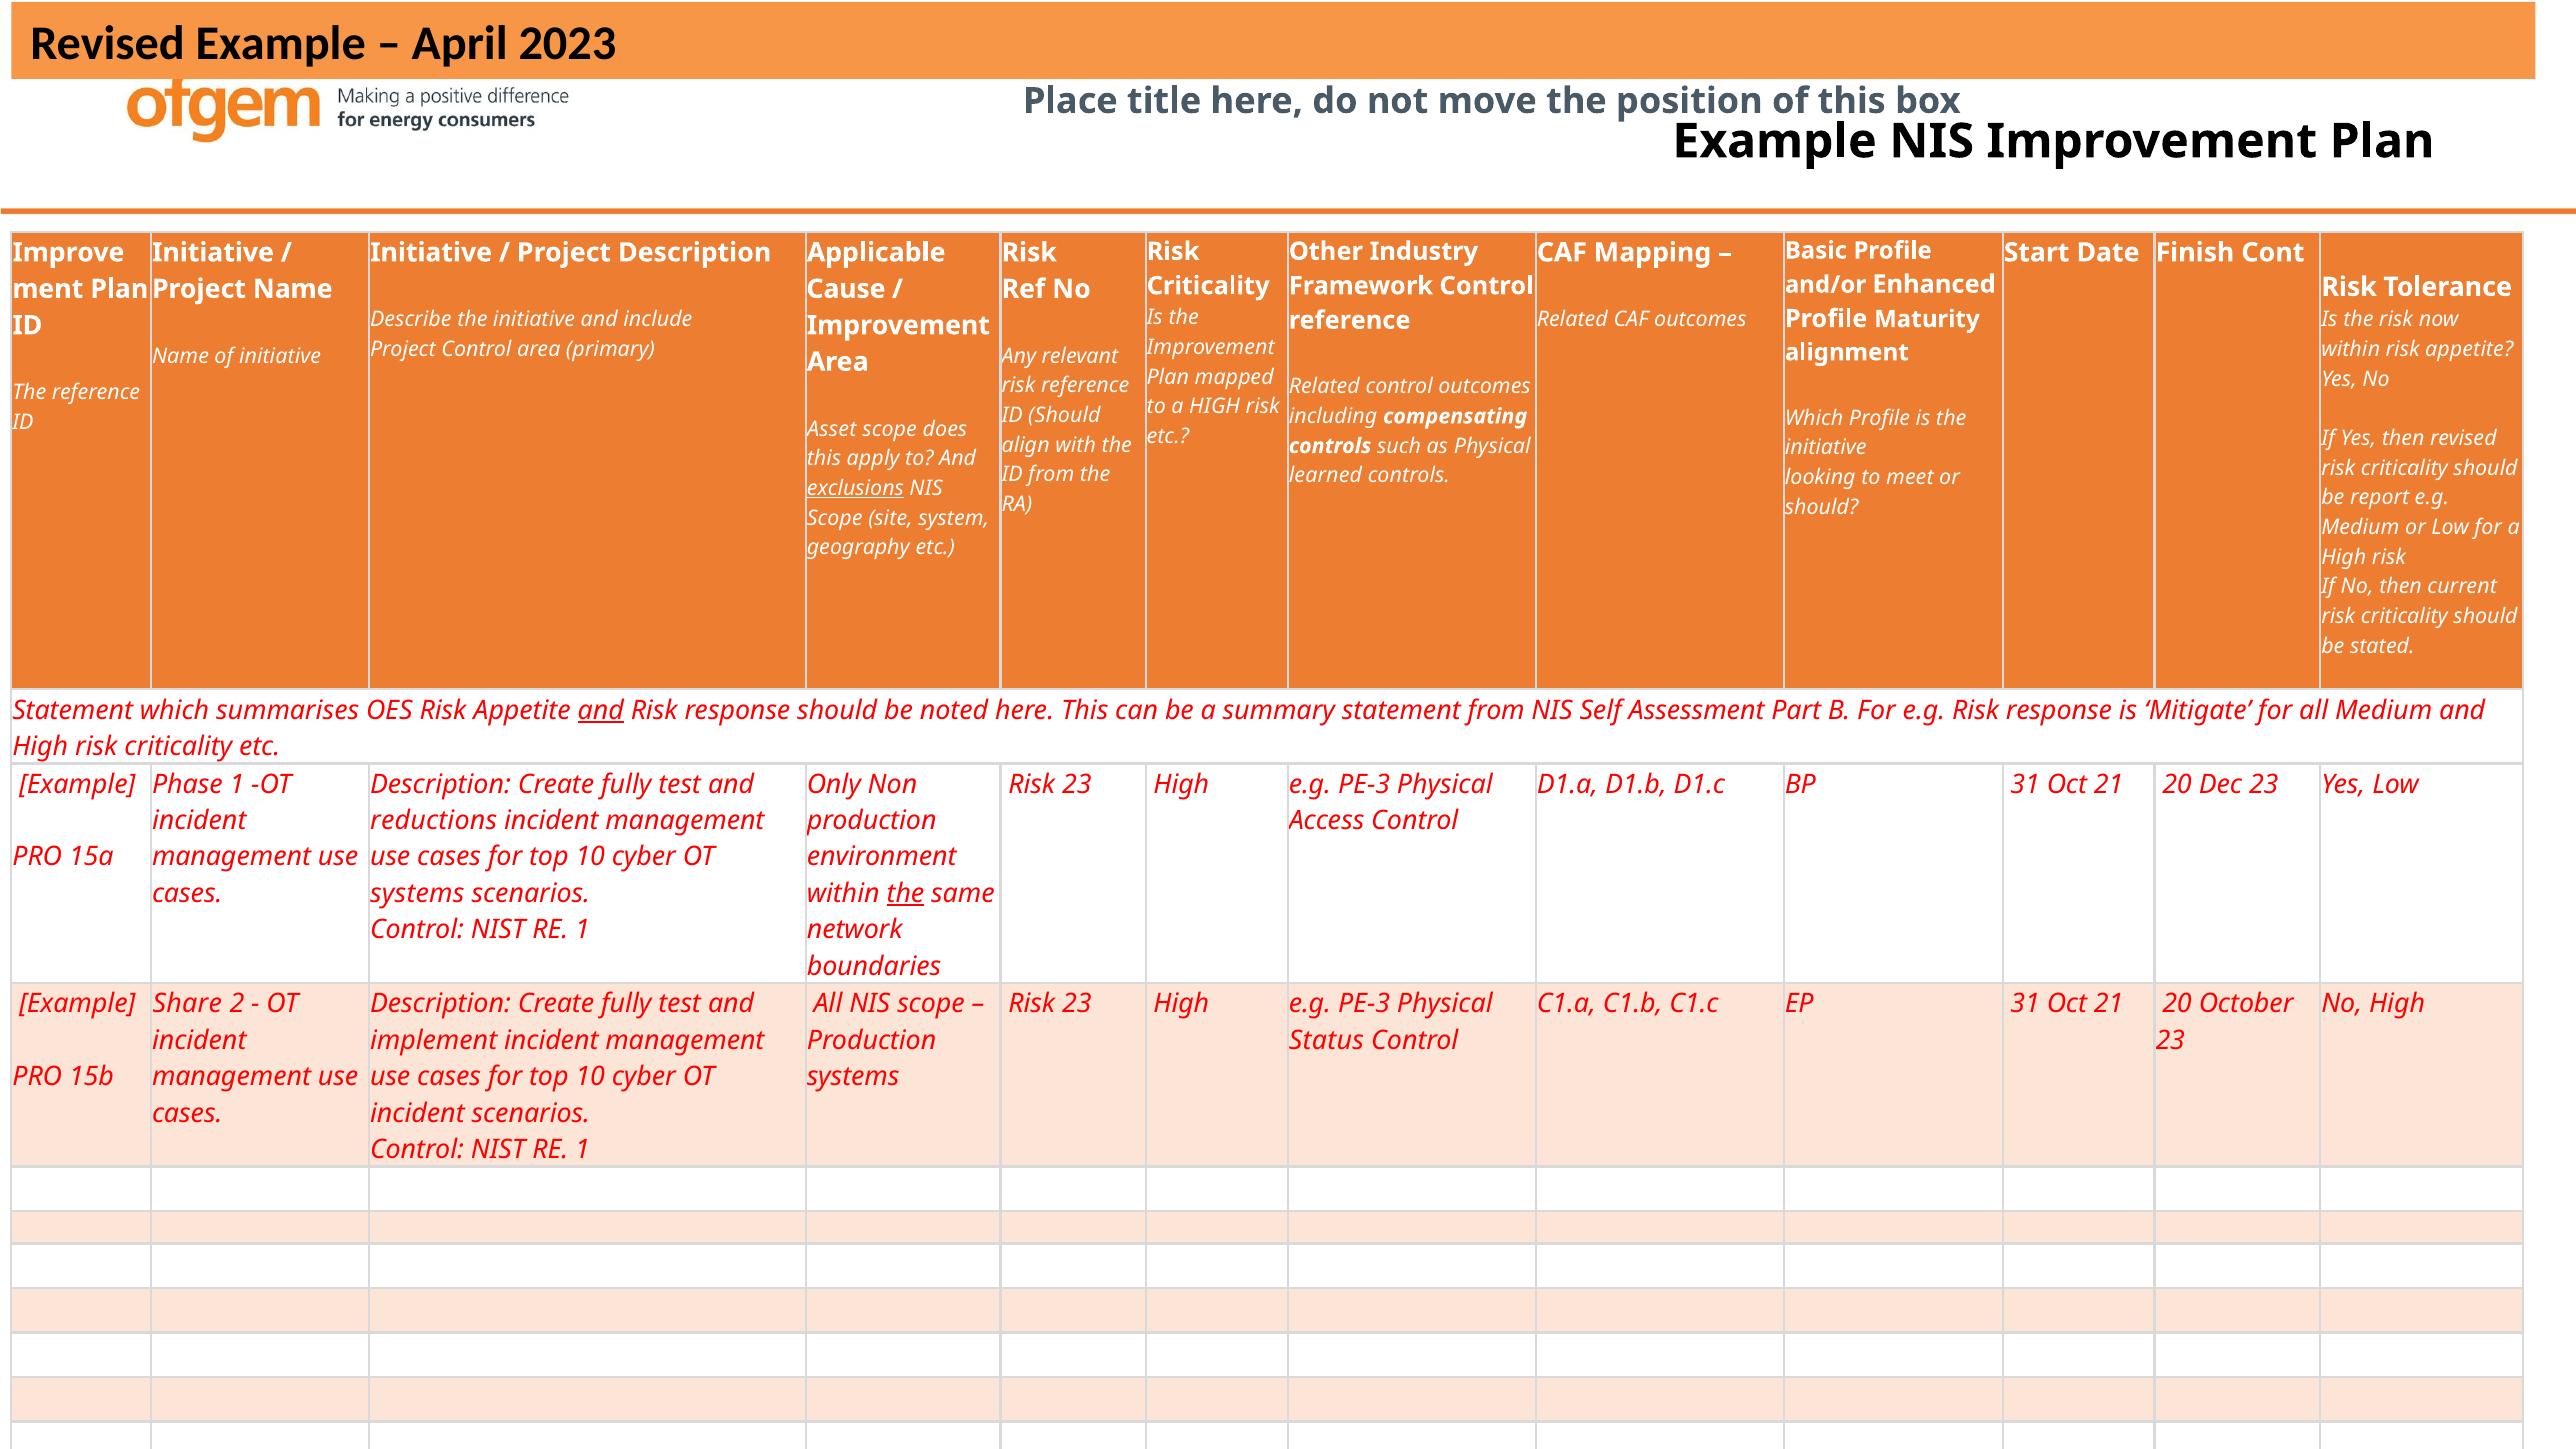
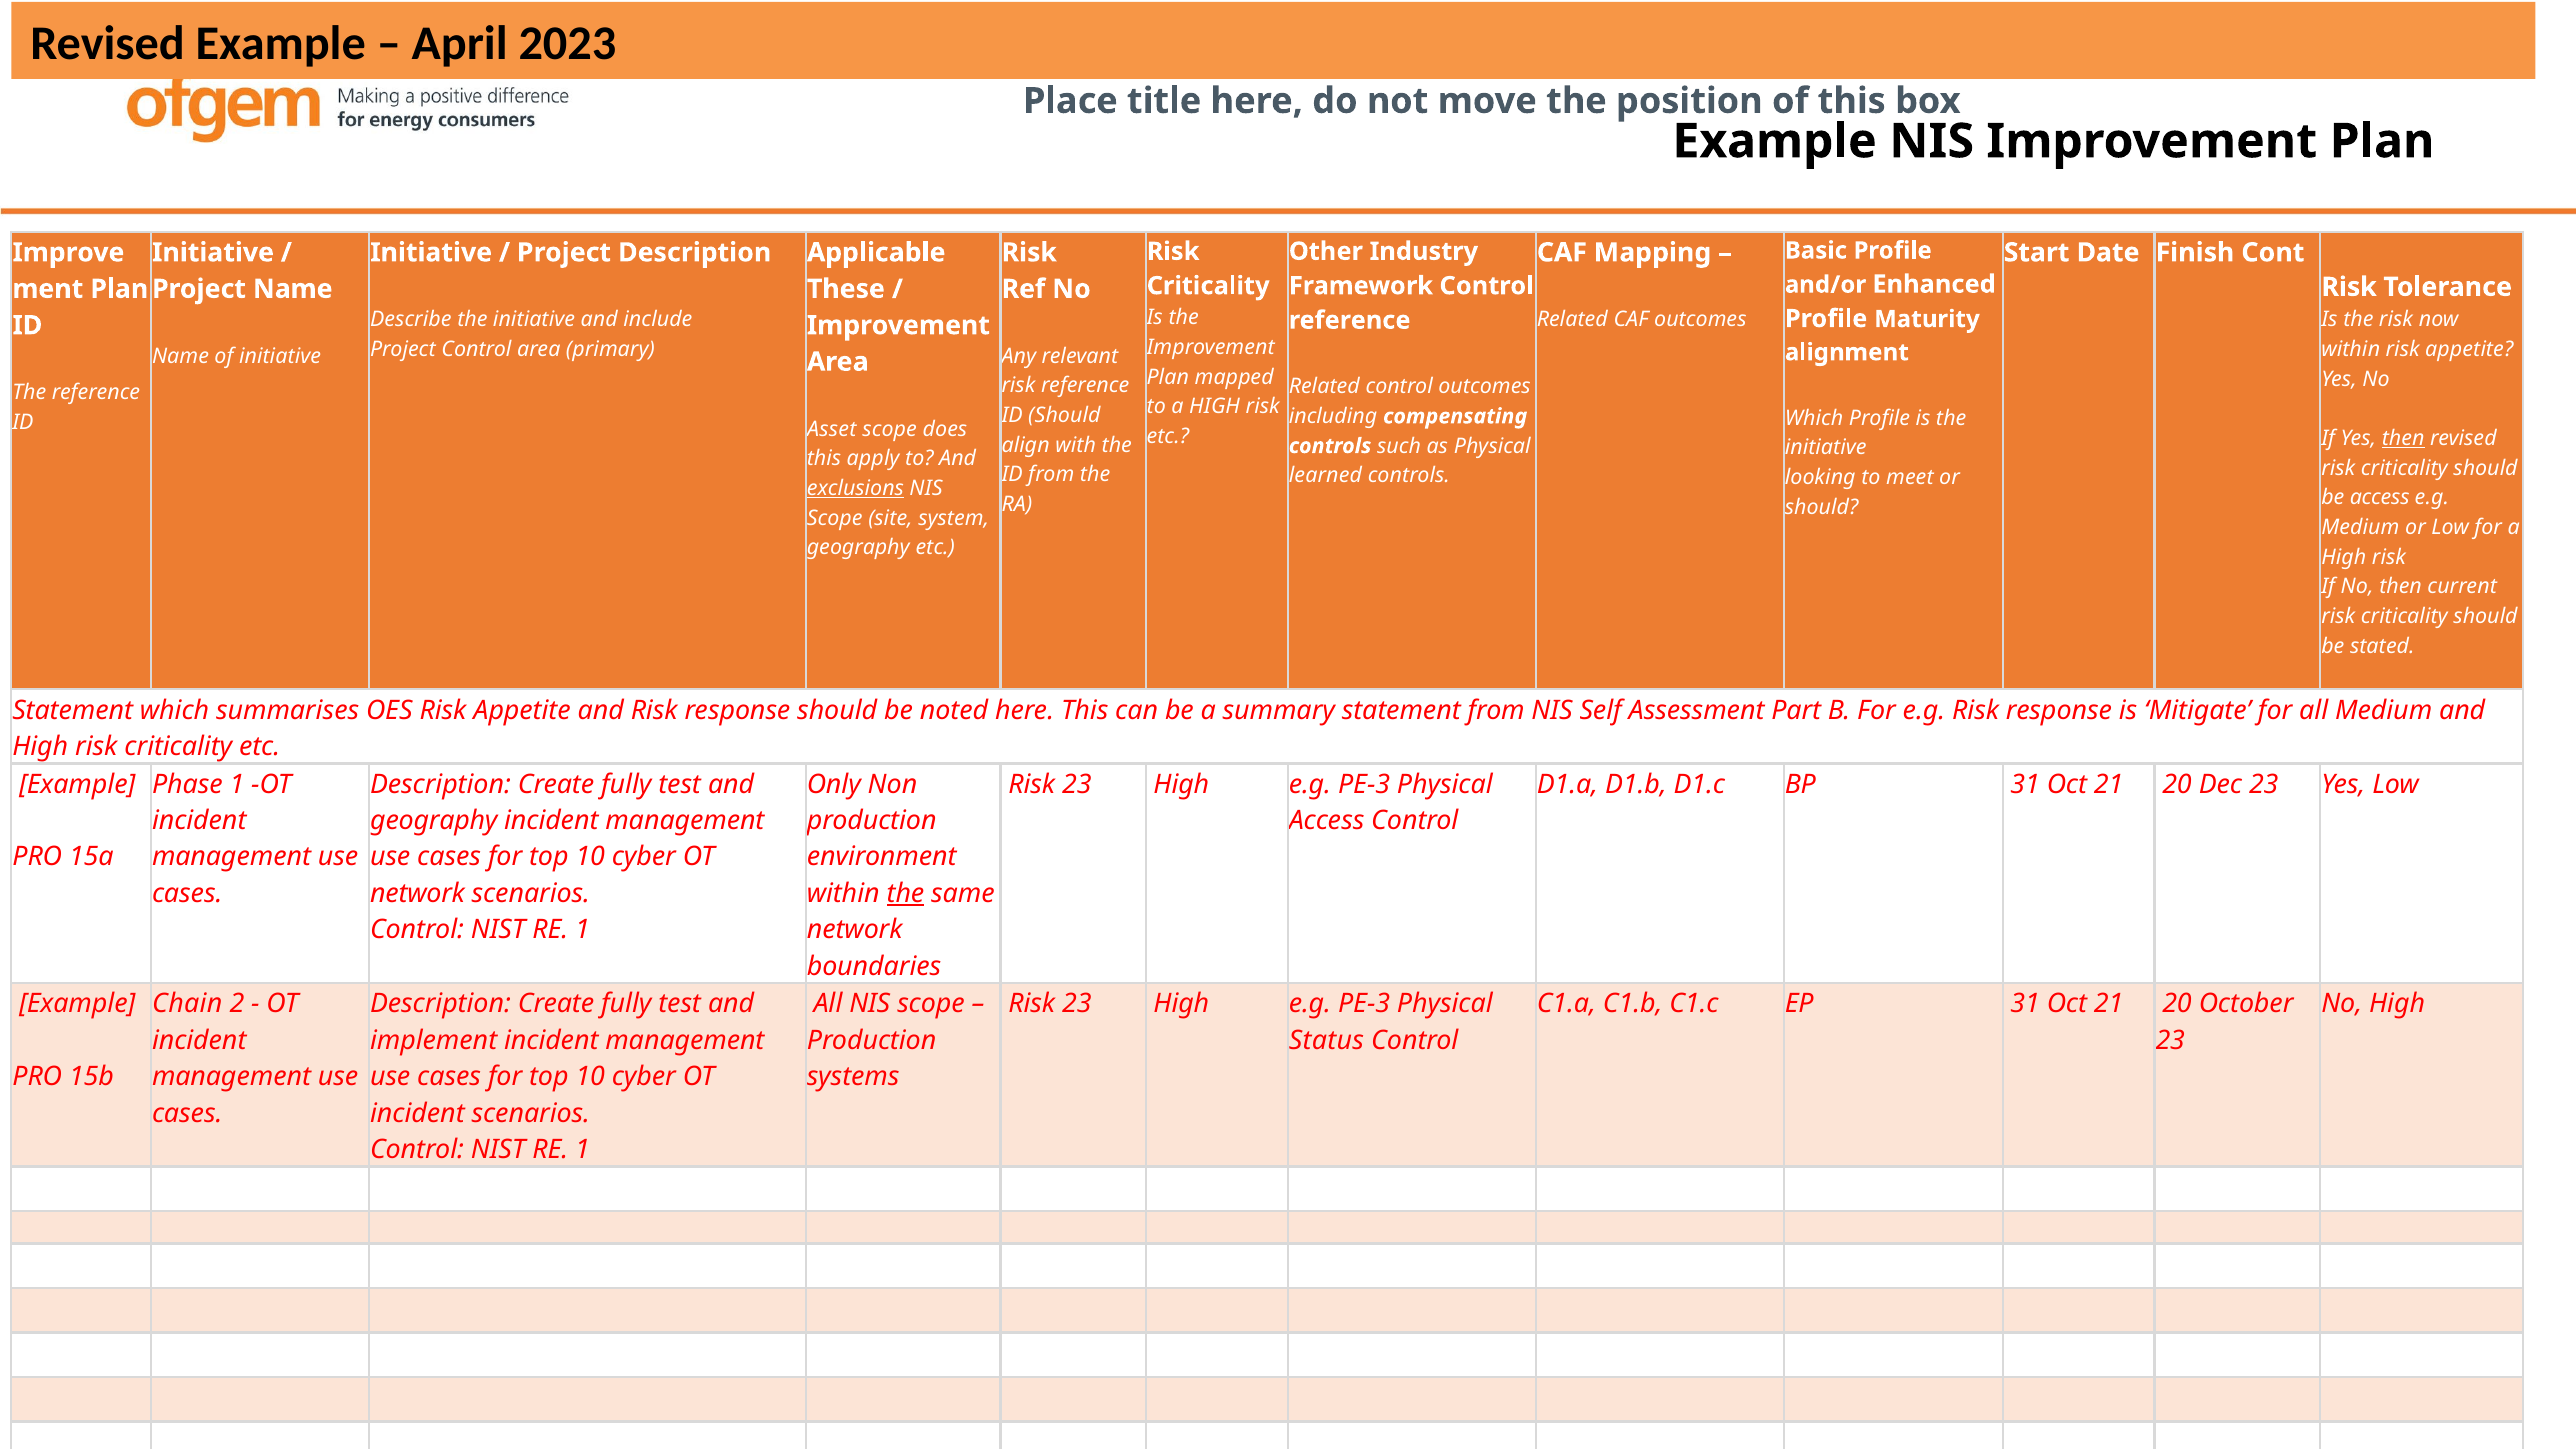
Cause: Cause -> These
then at (2403, 438) underline: none -> present
be report: report -> access
and at (601, 710) underline: present -> none
reductions at (434, 821): reductions -> geography
systems at (417, 894): systems -> network
Share: Share -> Chain
